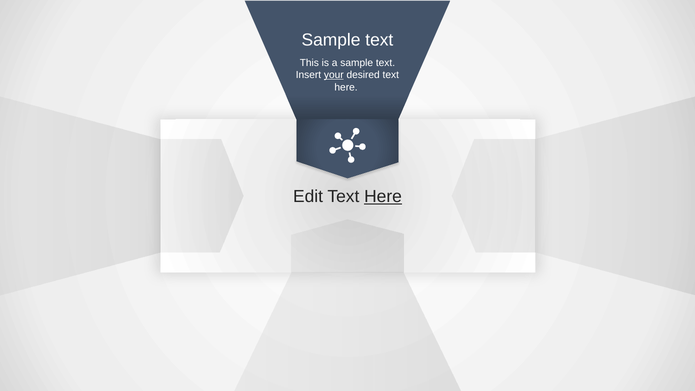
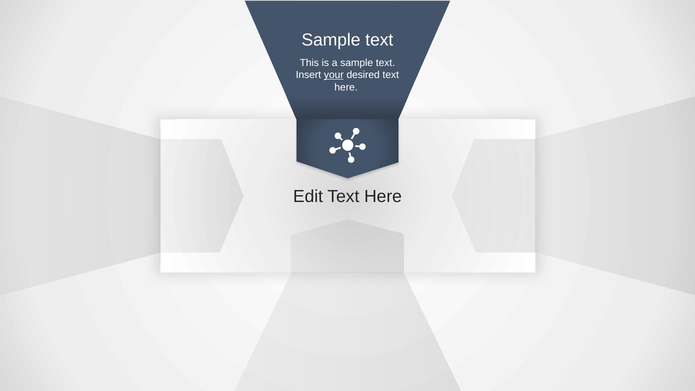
Here at (383, 197) underline: present -> none
